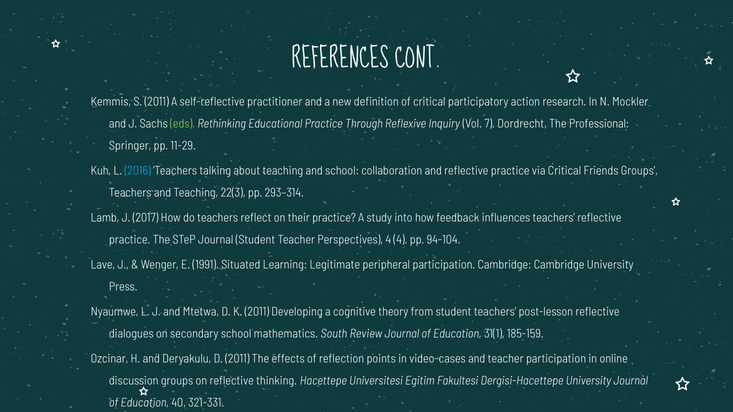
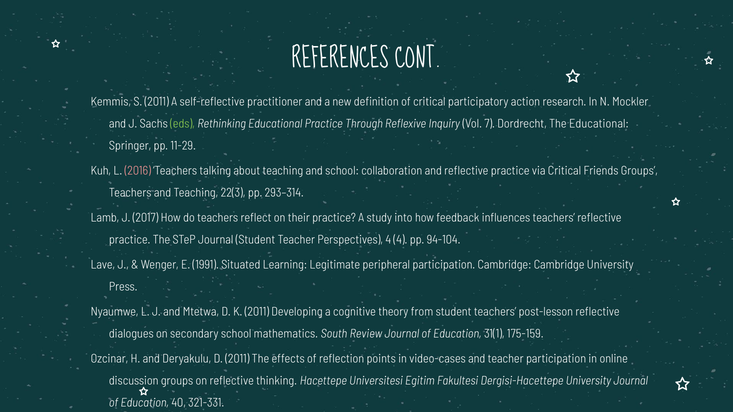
The Professional: Professional -> Educational
2016 colour: light blue -> pink
185-159: 185-159 -> 175-159
